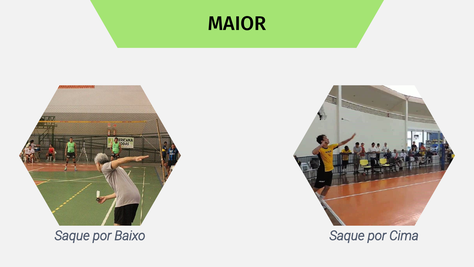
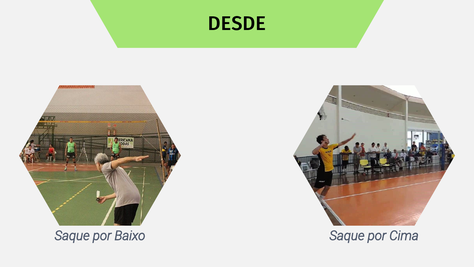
MAIOR: MAIOR -> DESDE
